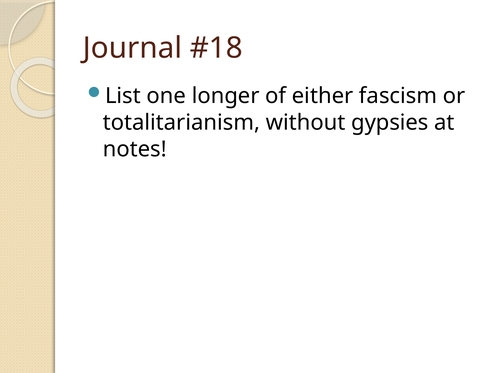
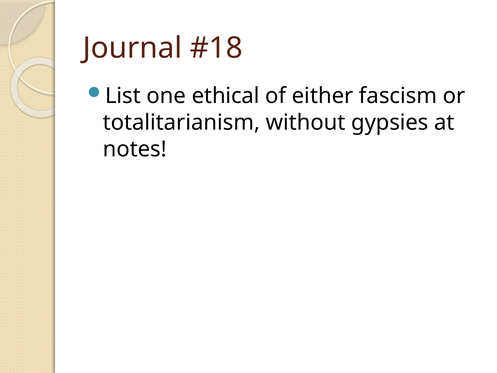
longer: longer -> ethical
